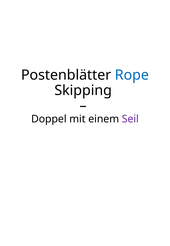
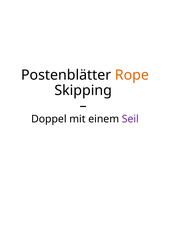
Rope colour: blue -> orange
